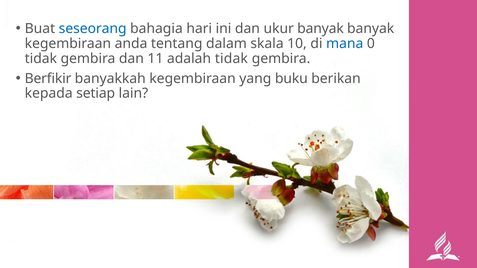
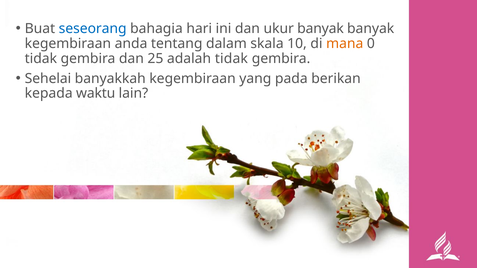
mana colour: blue -> orange
11: 11 -> 25
Berfikir: Berfikir -> Sehelai
buku: buku -> pada
setiap: setiap -> waktu
